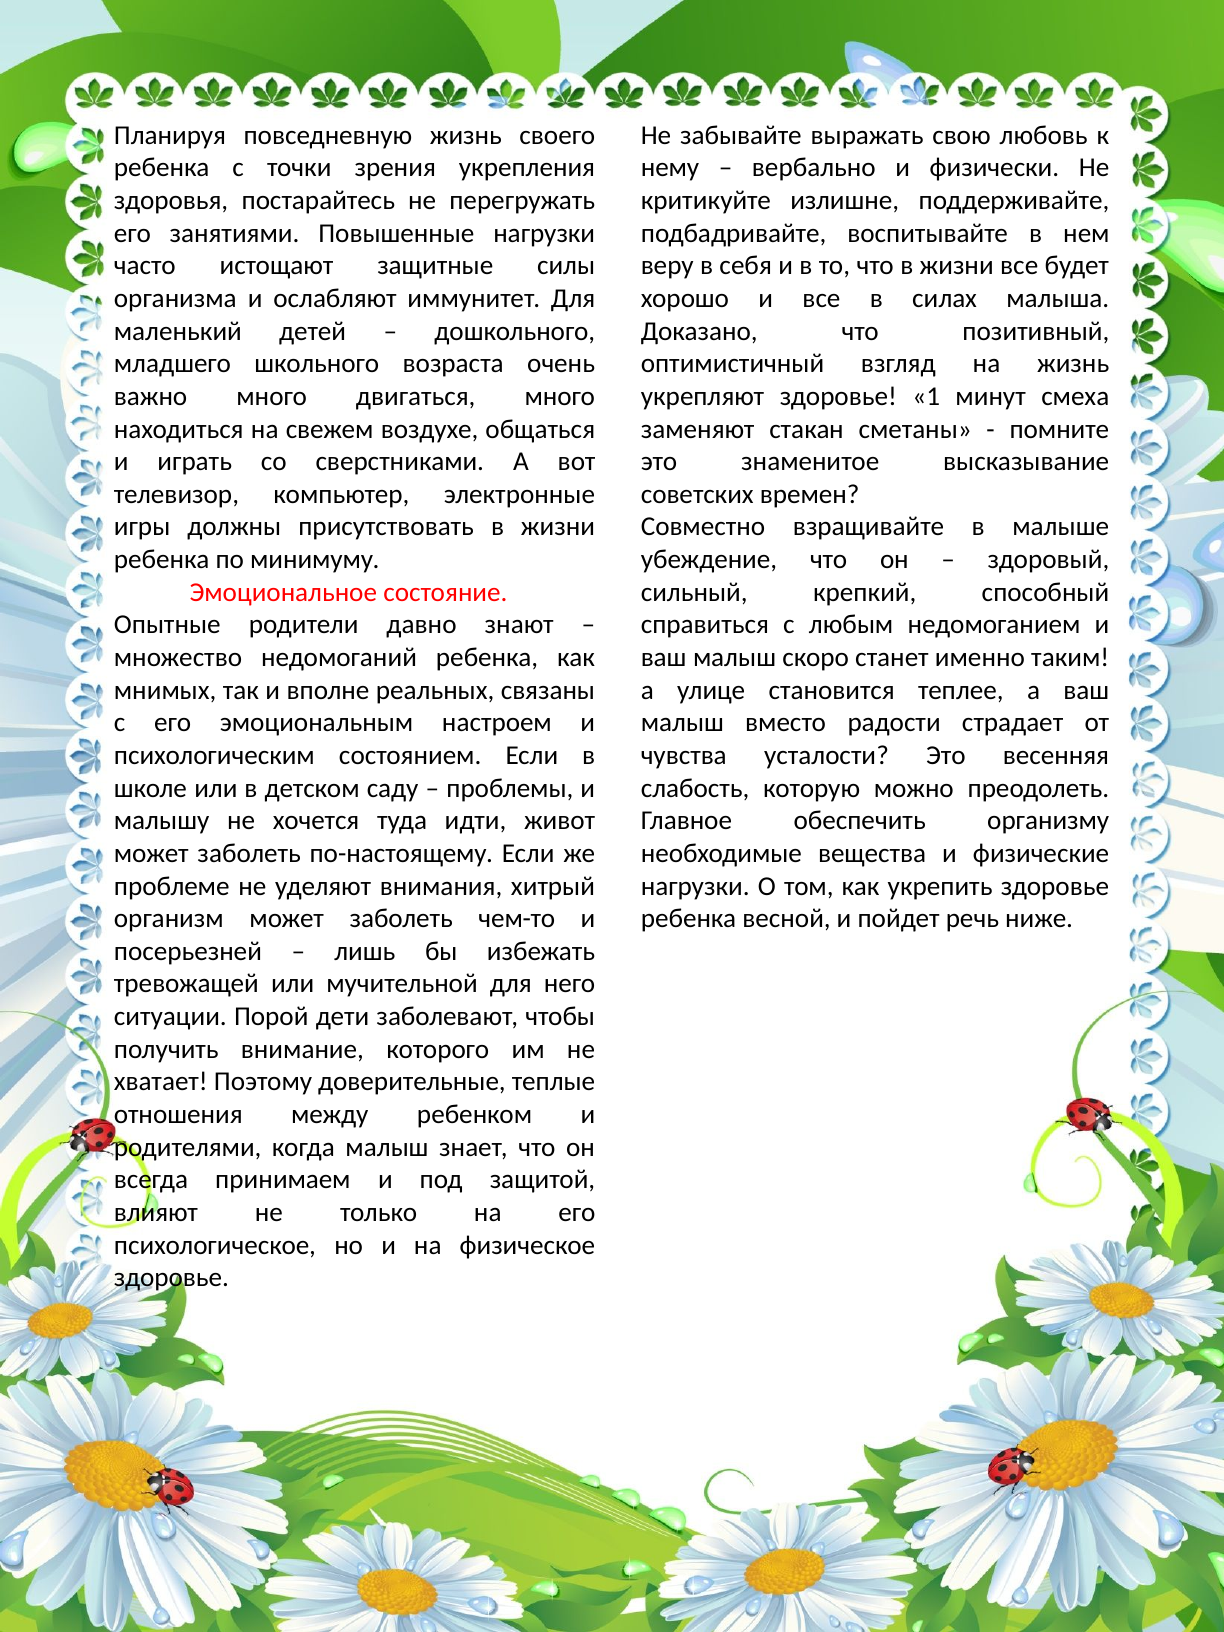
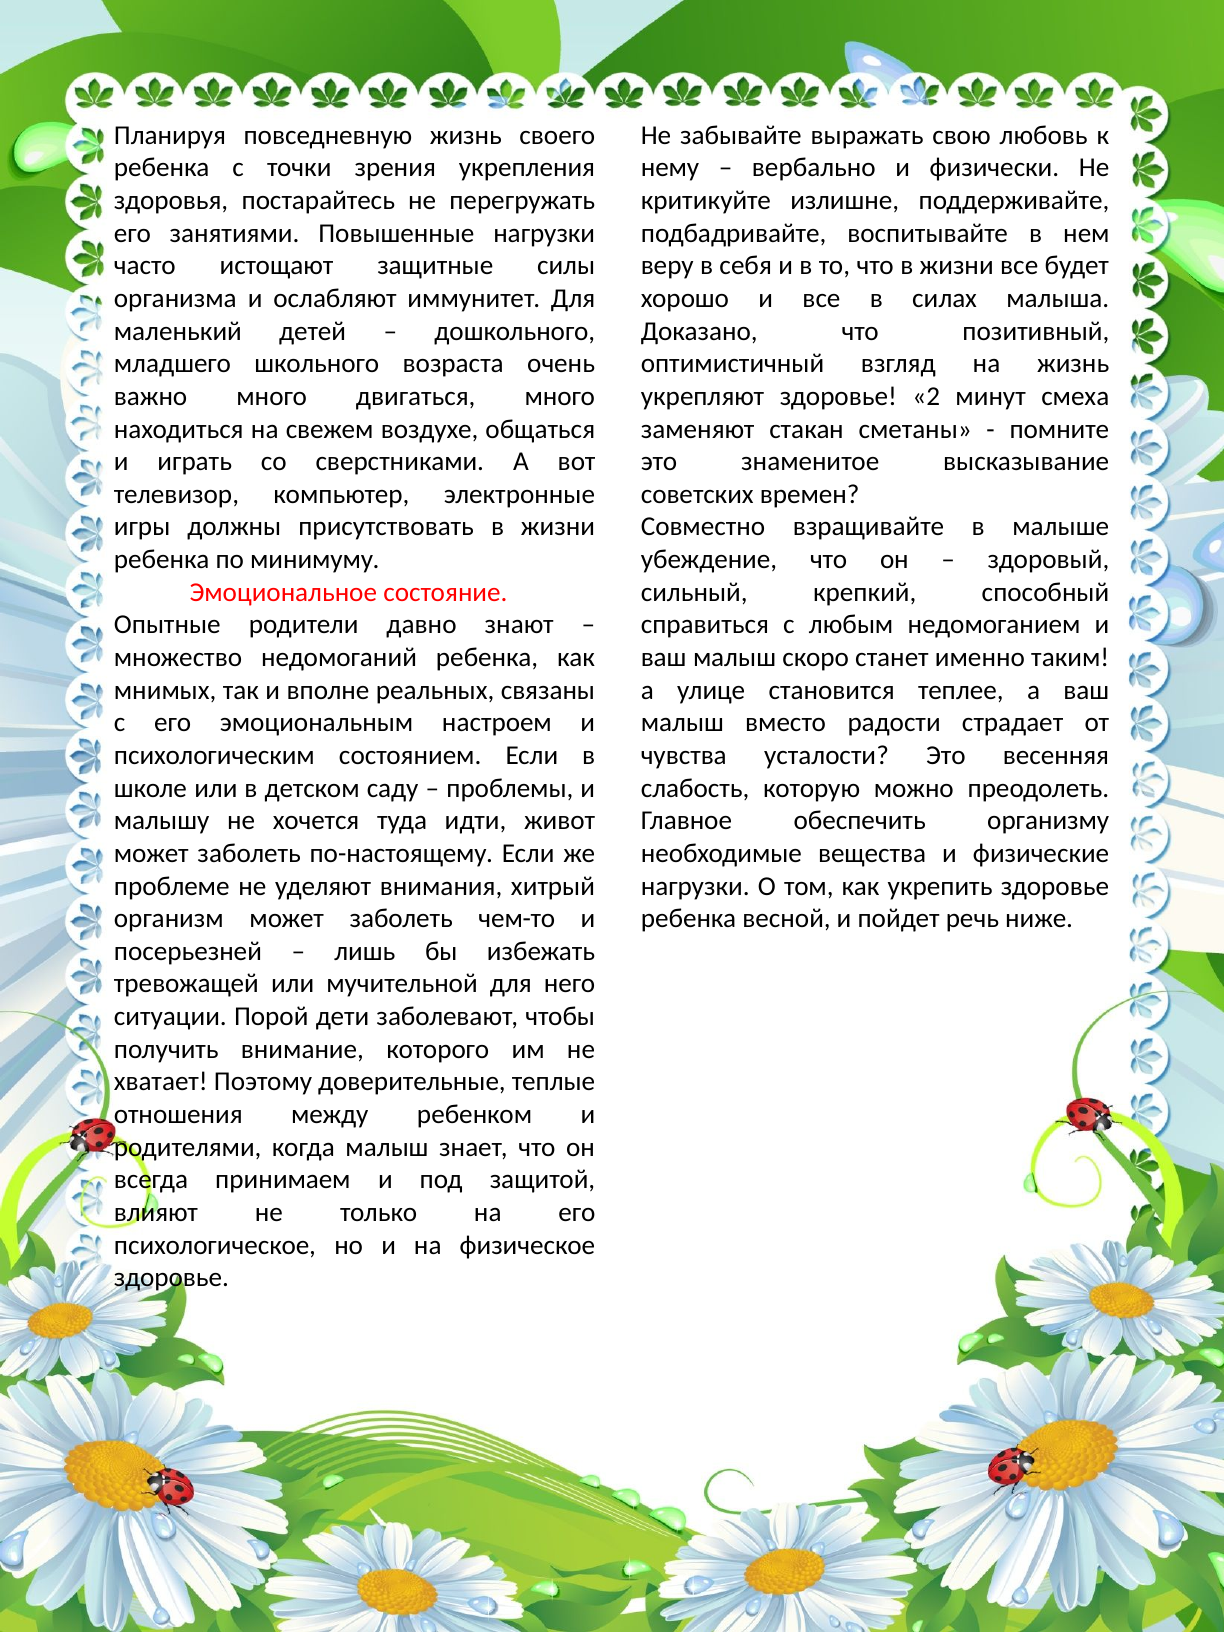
1: 1 -> 2
